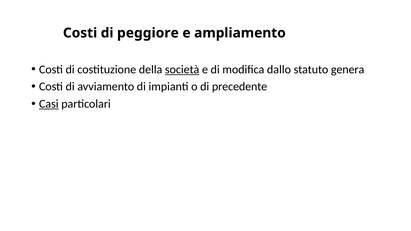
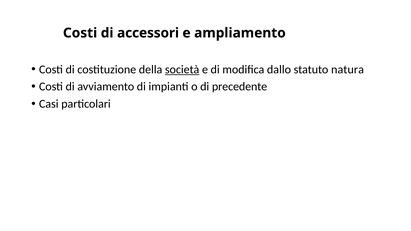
peggiore: peggiore -> accessori
genera: genera -> natura
Casi underline: present -> none
